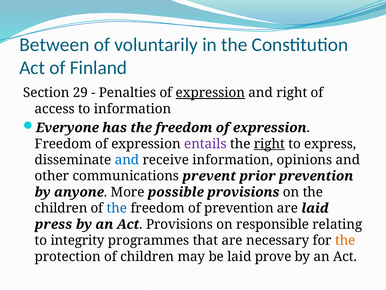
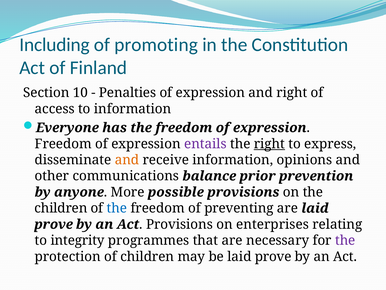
Between: Between -> Including
voluntarily: voluntarily -> promoting
29: 29 -> 10
expression at (210, 93) underline: present -> none
and at (127, 160) colour: blue -> orange
prevent: prevent -> balance
of prevention: prevention -> preventing
press at (54, 224): press -> prove
responsible: responsible -> enterprises
the at (345, 240) colour: orange -> purple
